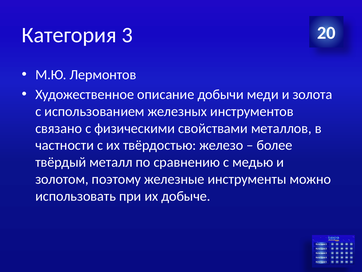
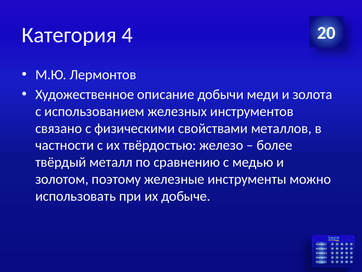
3: 3 -> 4
